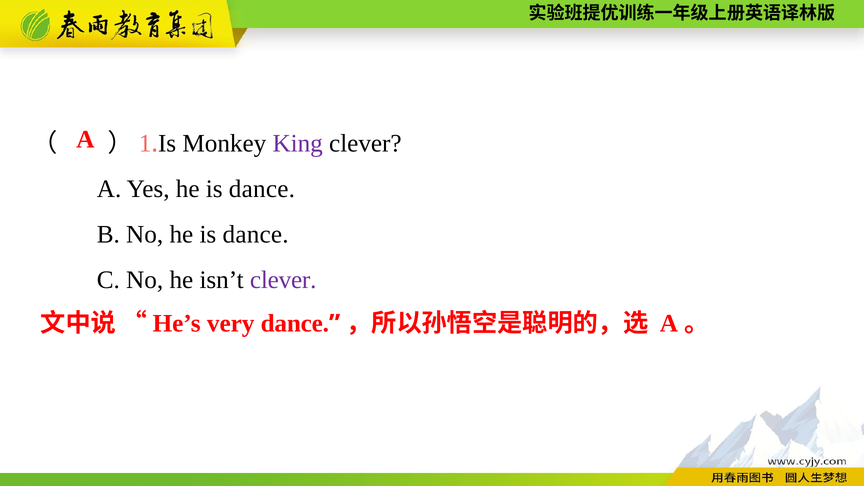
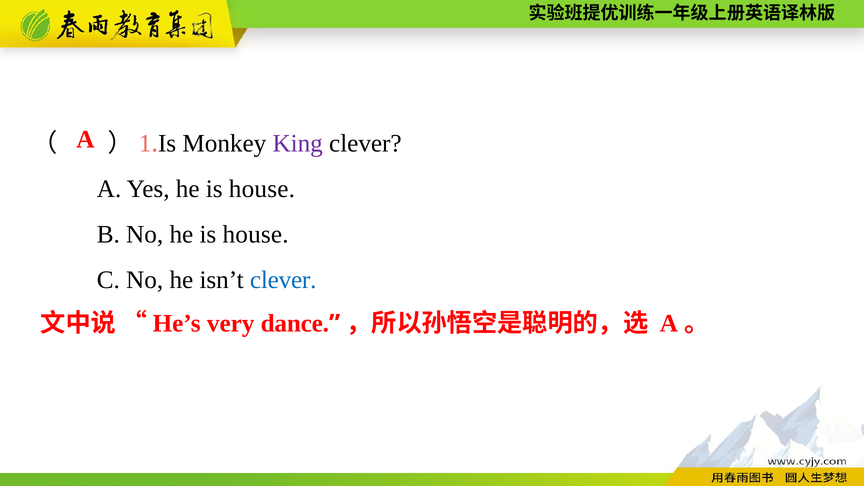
Yes he is dance: dance -> house
No he is dance: dance -> house
clever at (283, 280) colour: purple -> blue
